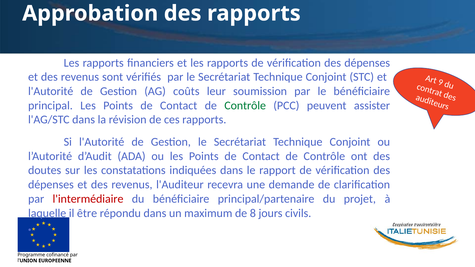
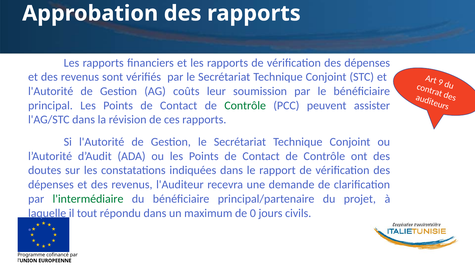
l'intermédiaire colour: red -> green
être: être -> tout
8: 8 -> 0
